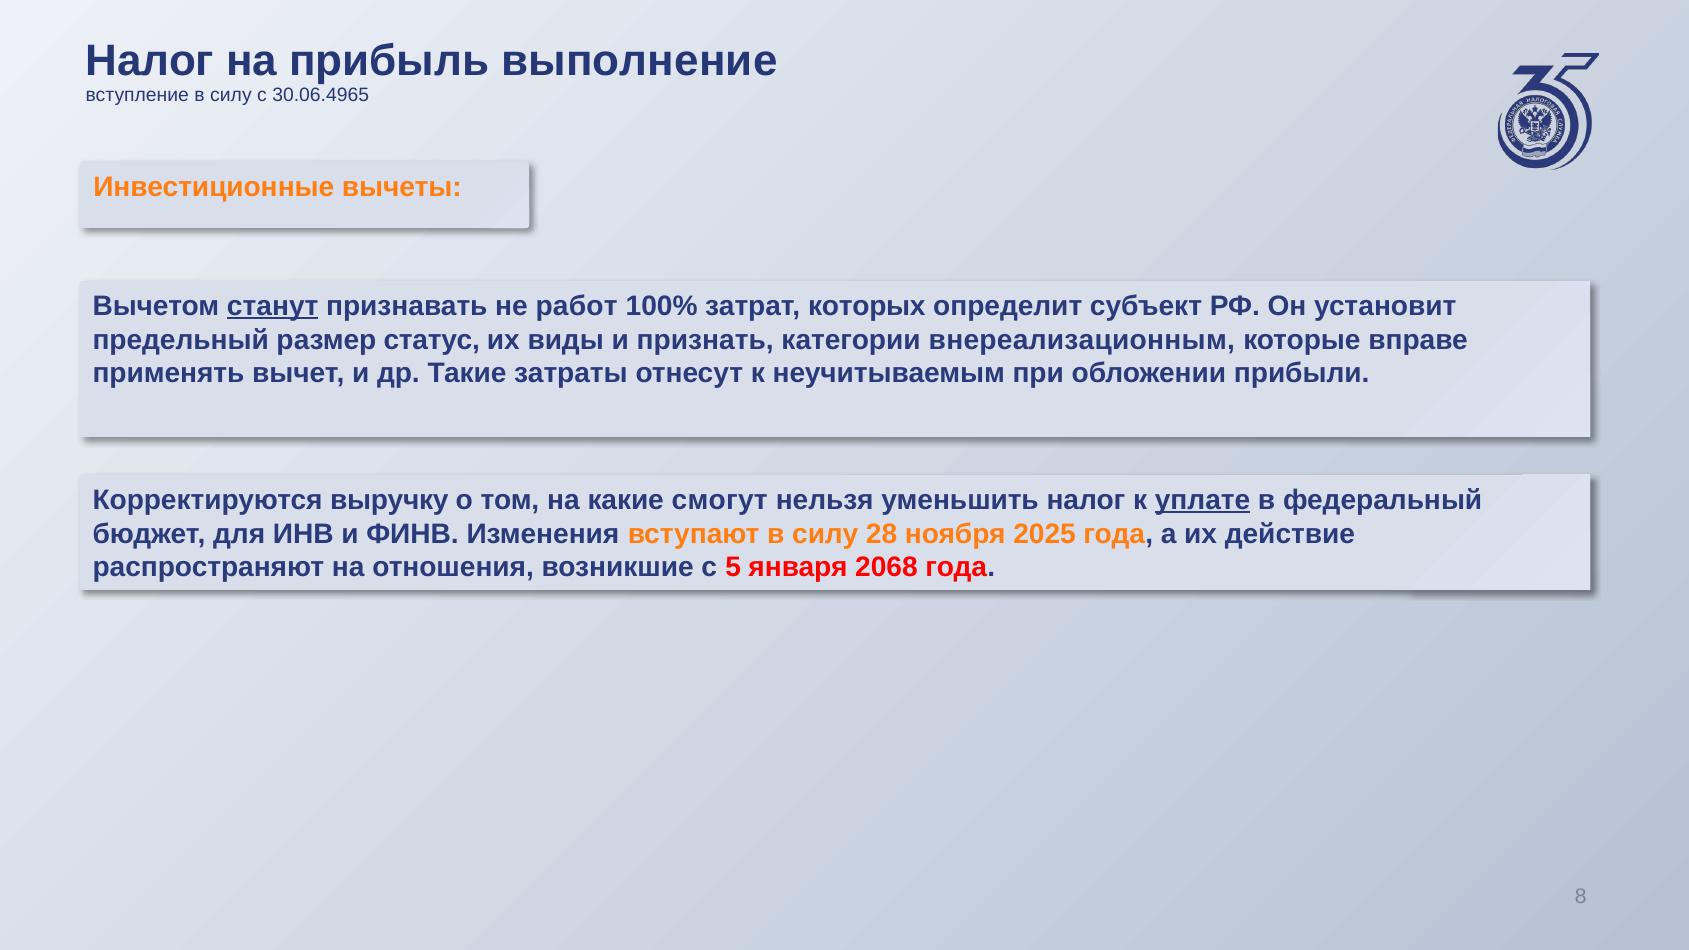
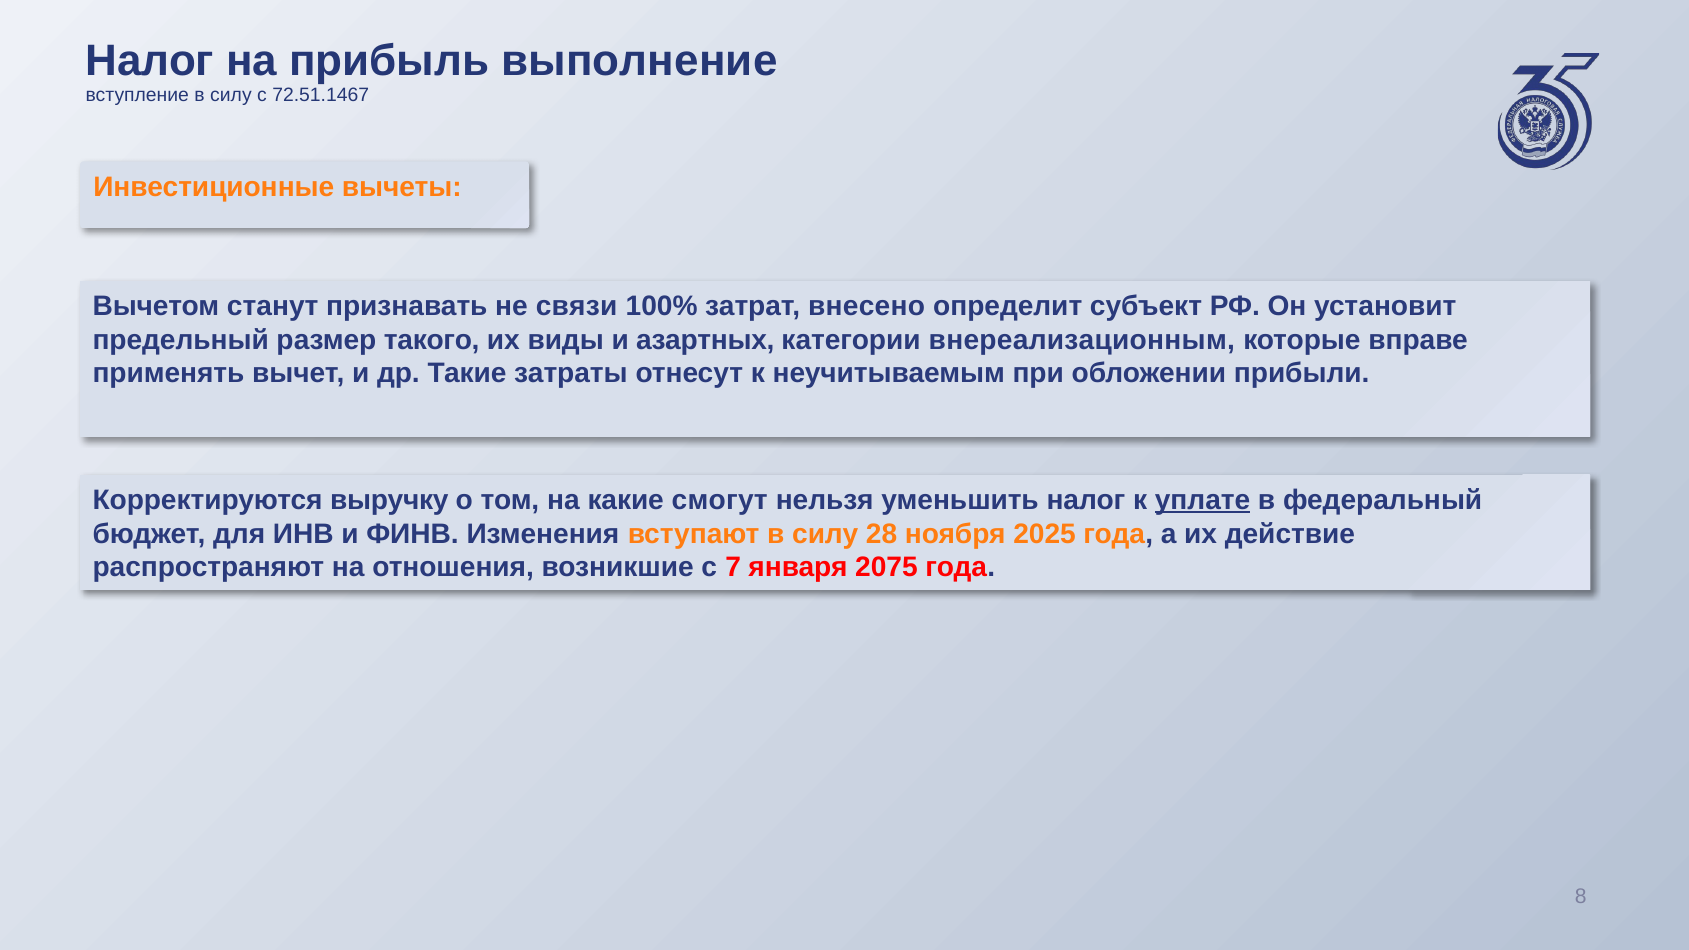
30.06.4965: 30.06.4965 -> 72.51.1467
станут underline: present -> none
работ: работ -> связи
которых: которых -> внесено
статус: статус -> такого
признать: признать -> азартных
5: 5 -> 7
2068: 2068 -> 2075
